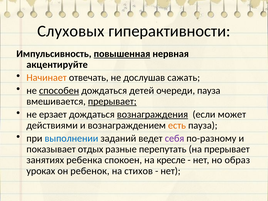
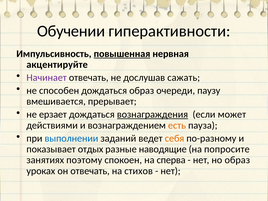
Слуховых: Слуховых -> Обучении
Начинает colour: orange -> purple
способен underline: present -> none
дождаться детей: детей -> образ
очереди пауза: пауза -> паузу
прерывает at (112, 101) underline: present -> none
себя colour: purple -> orange
перепутать: перепутать -> наводящие
на прерывает: прерывает -> попросите
ребенка: ребенка -> поэтому
кресле: кресле -> сперва
он ребенок: ребенок -> отвечать
